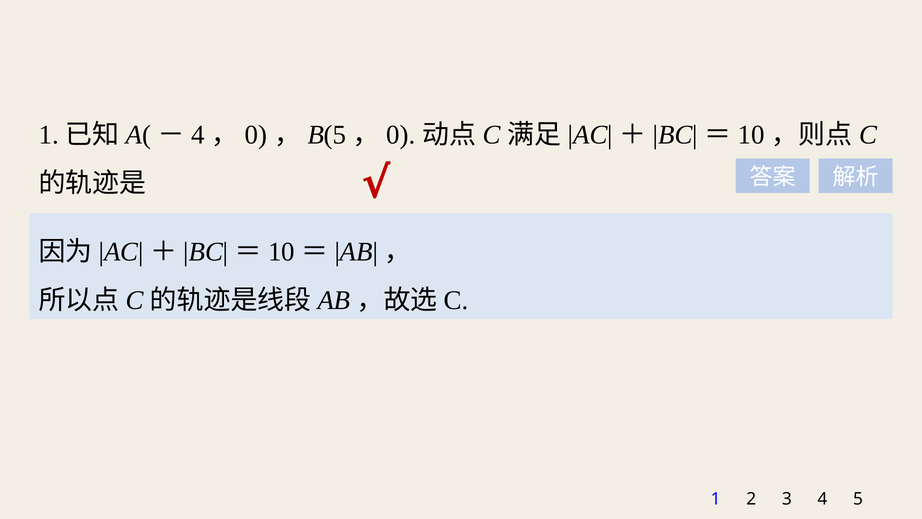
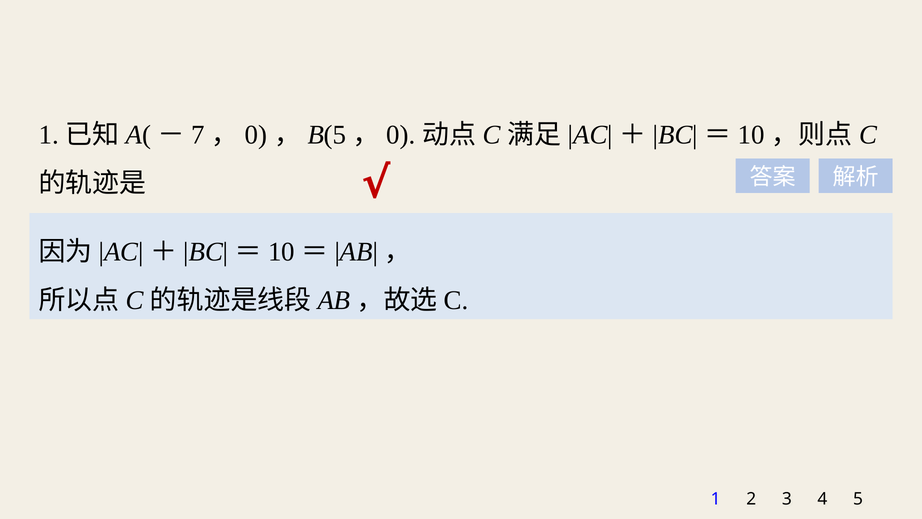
4 at (198, 135): 4 -> 7
